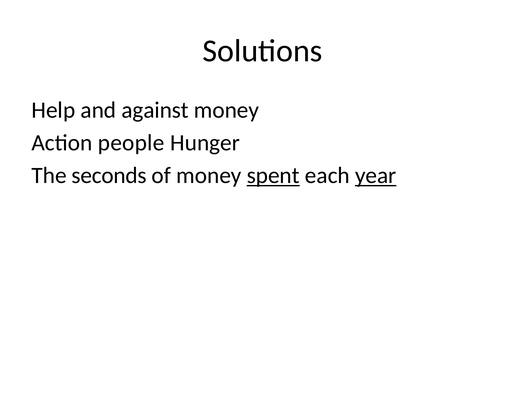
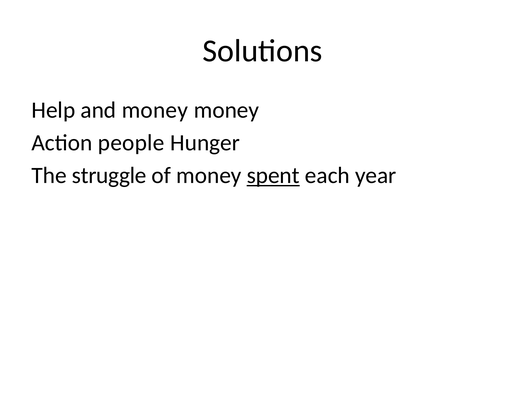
and against: against -> money
seconds: seconds -> struggle
year underline: present -> none
